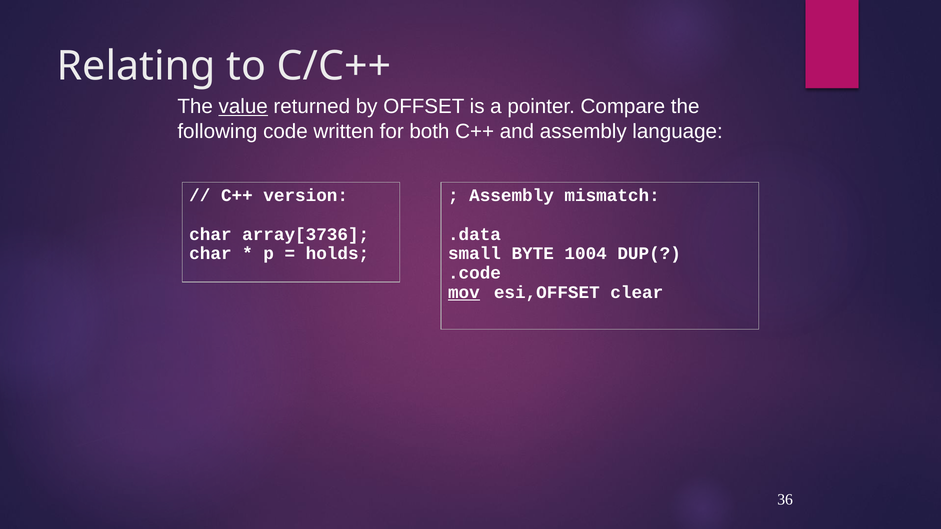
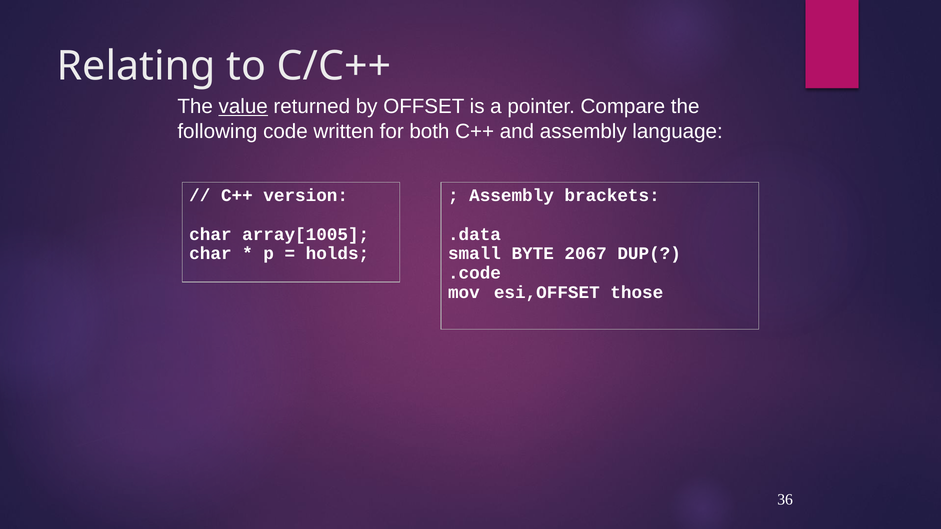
mismatch: mismatch -> brackets
array[3736: array[3736 -> array[1005
1004: 1004 -> 2067
mov underline: present -> none
clear: clear -> those
